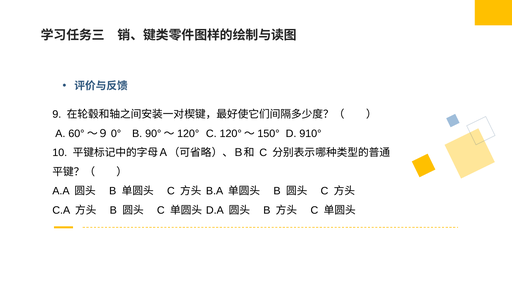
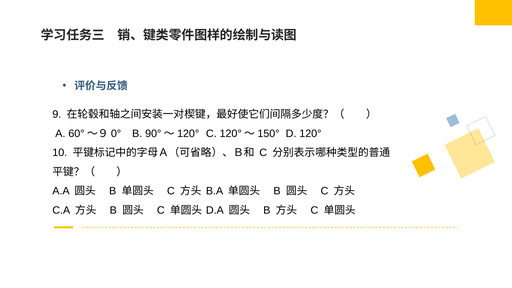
910°: 910° -> 120°
